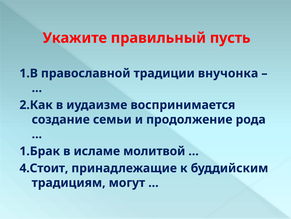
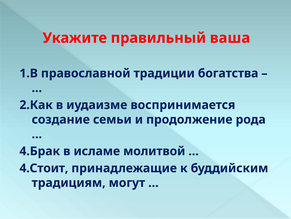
пусть: пусть -> ваша
внучонка: внучонка -> богатства
1.Брак: 1.Брак -> 4.Брак
